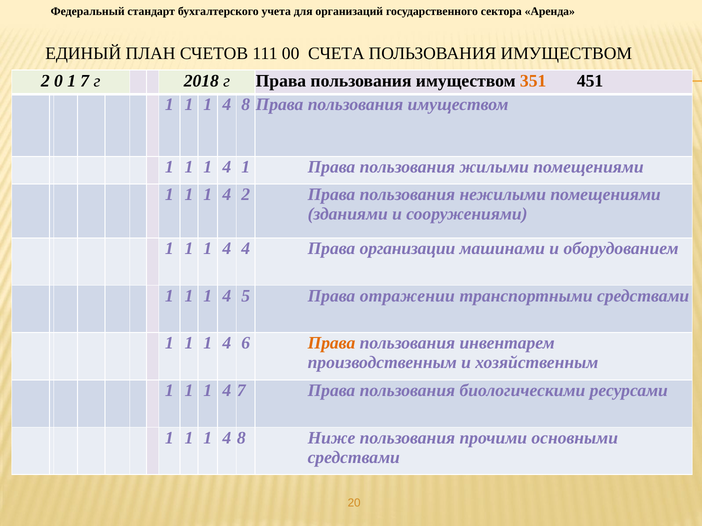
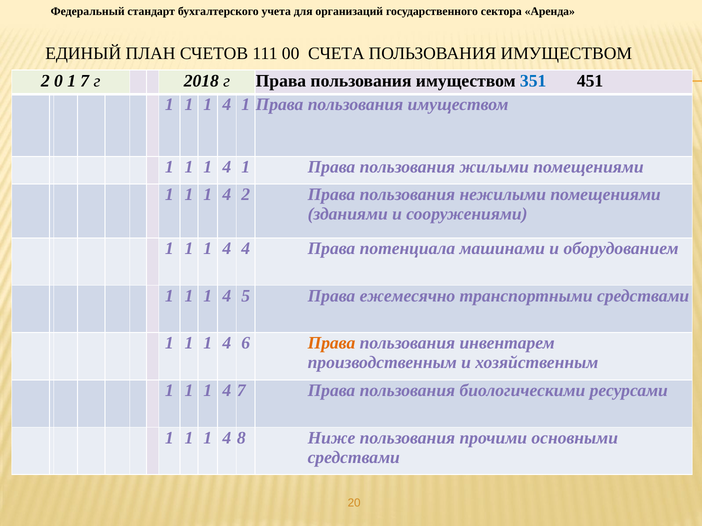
351 colour: orange -> blue
8 at (246, 105): 8 -> 1
организации: организации -> потенциала
отражении: отражении -> ежемесячно
